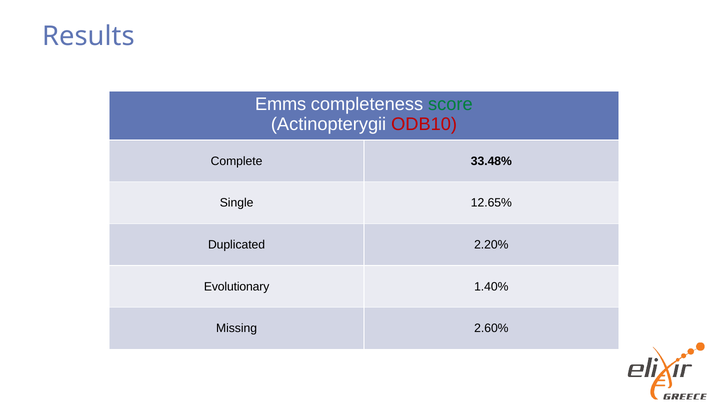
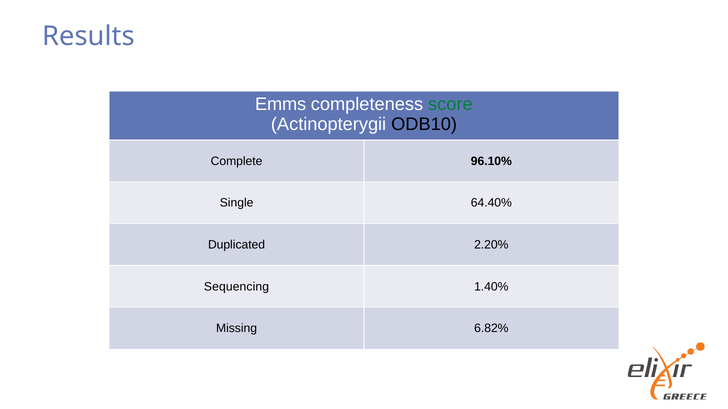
ODB10 colour: red -> black
33.48%: 33.48% -> 96.10%
12.65%: 12.65% -> 64.40%
Evolutionary: Evolutionary -> Sequencing
2.60%: 2.60% -> 6.82%
